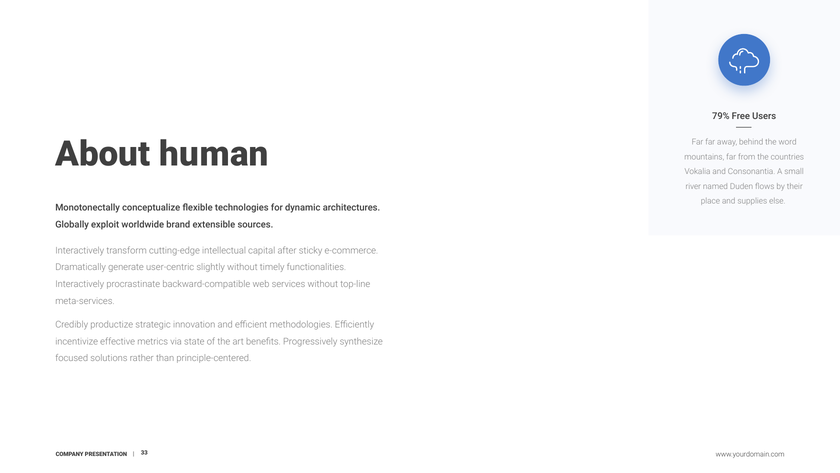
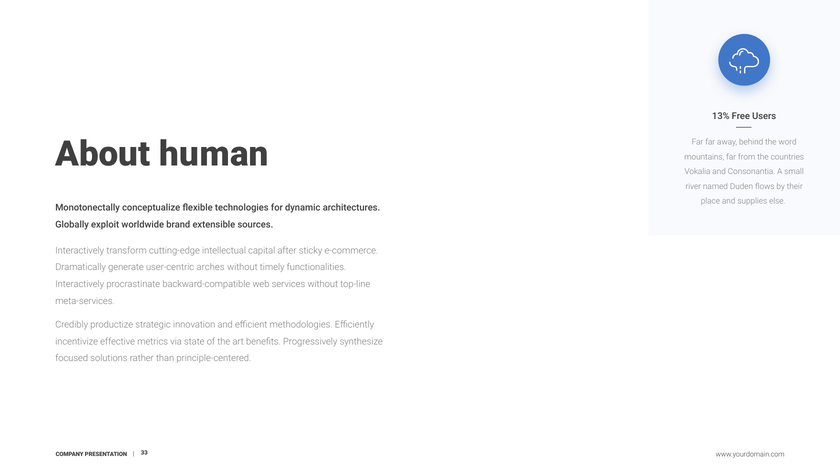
79%: 79% -> 13%
slightly: slightly -> arches
